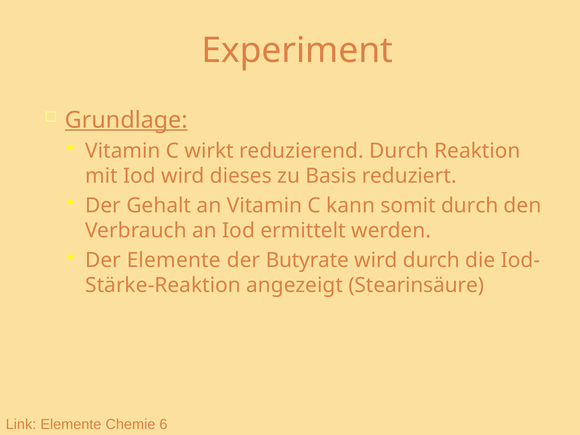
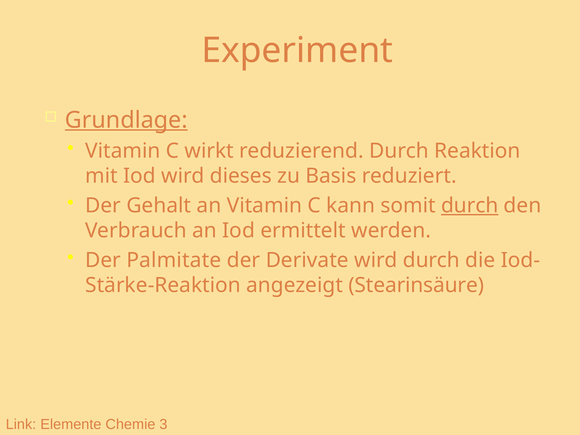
durch at (470, 206) underline: none -> present
Der Elemente: Elemente -> Palmitate
Butyrate: Butyrate -> Derivate
6: 6 -> 3
